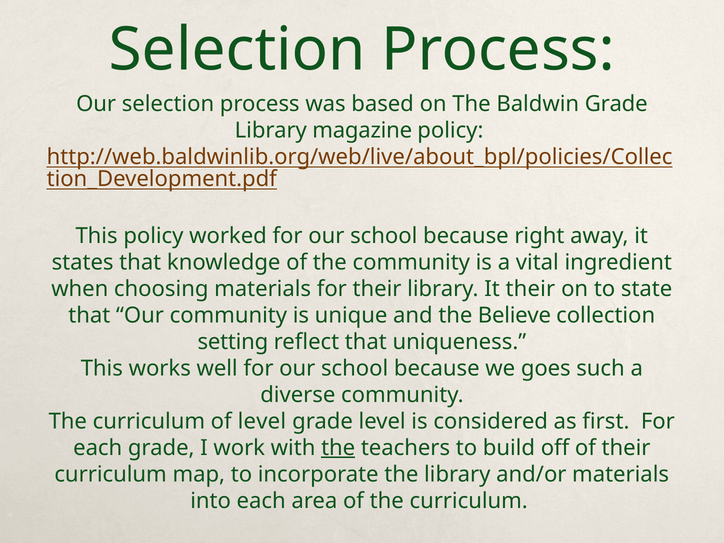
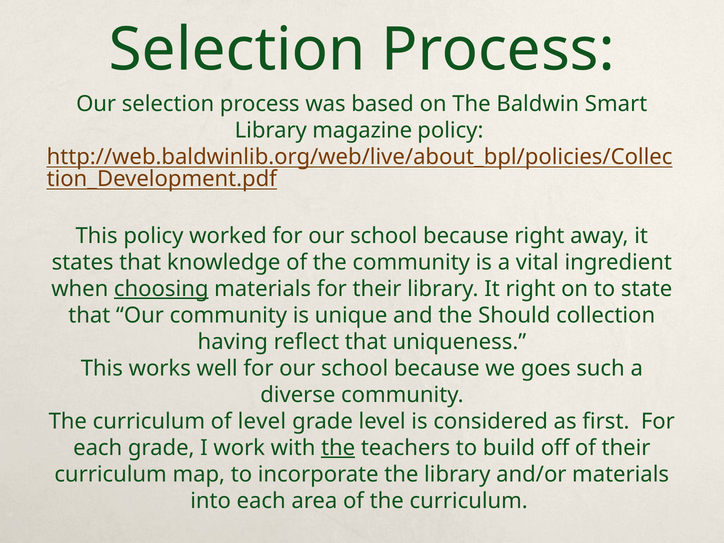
Baldwin Grade: Grade -> Smart
choosing underline: none -> present
It their: their -> right
Believe: Believe -> Should
setting: setting -> having
